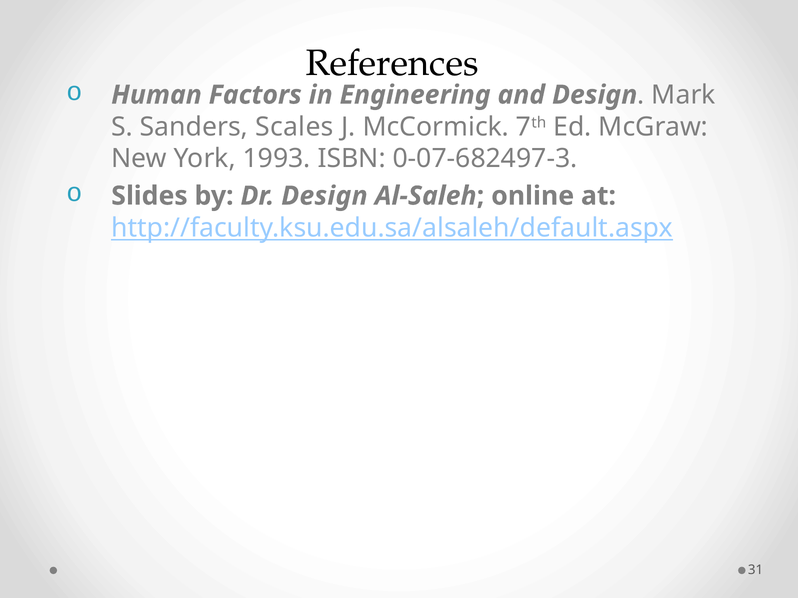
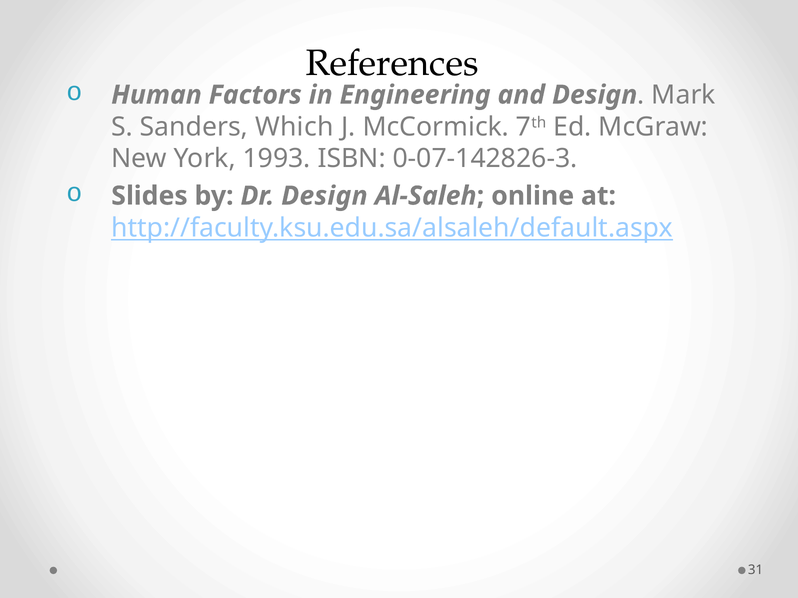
Scales: Scales -> Which
0-07-682497-3: 0-07-682497-3 -> 0-07-142826-3
